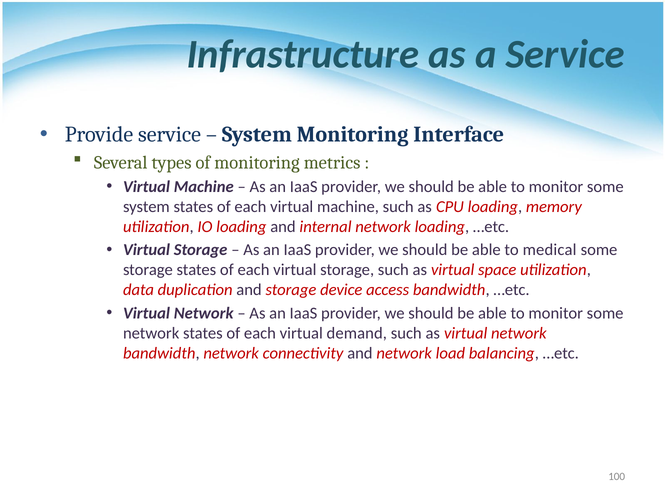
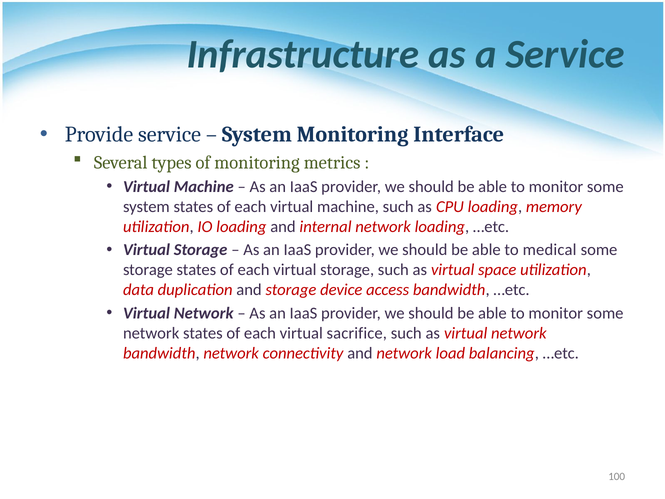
demand: demand -> sacrifice
